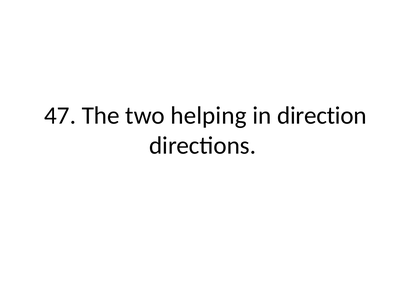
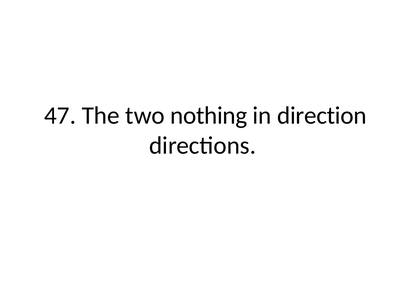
helping: helping -> nothing
